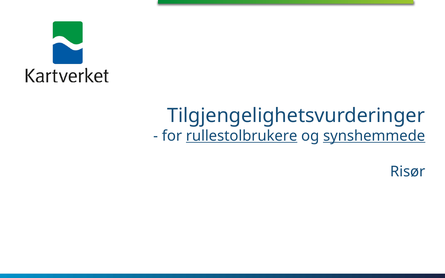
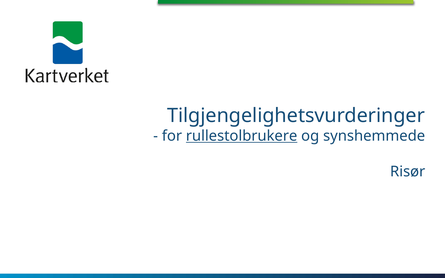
synshemmede underline: present -> none
